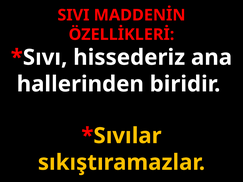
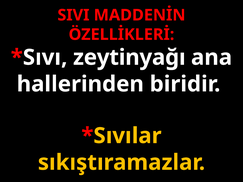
hissederiz: hissederiz -> zeytinyağı
